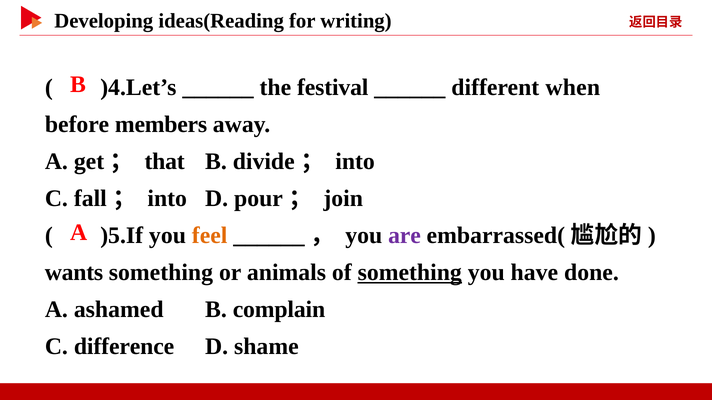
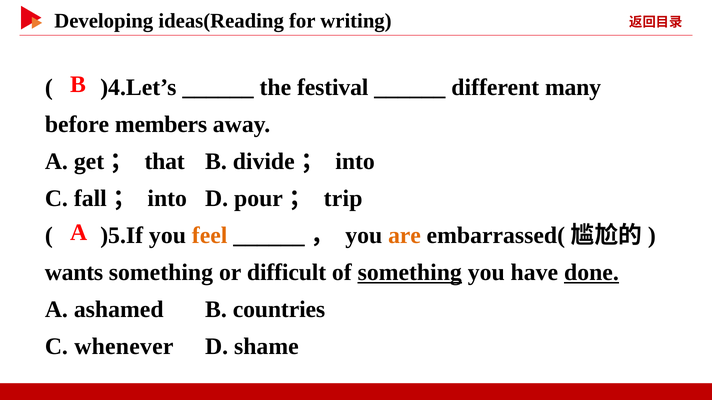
when: when -> many
join: join -> trip
are colour: purple -> orange
animals: animals -> difficult
done underline: none -> present
complain: complain -> countries
difference: difference -> whenever
